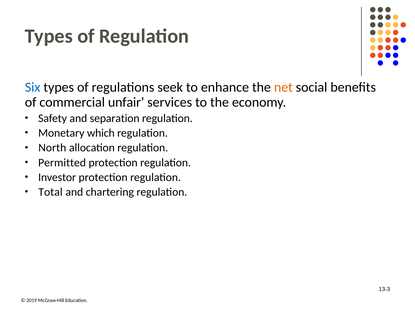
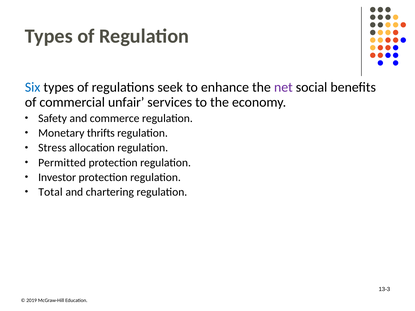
net colour: orange -> purple
separation: separation -> commerce
which: which -> thrifts
North: North -> Stress
